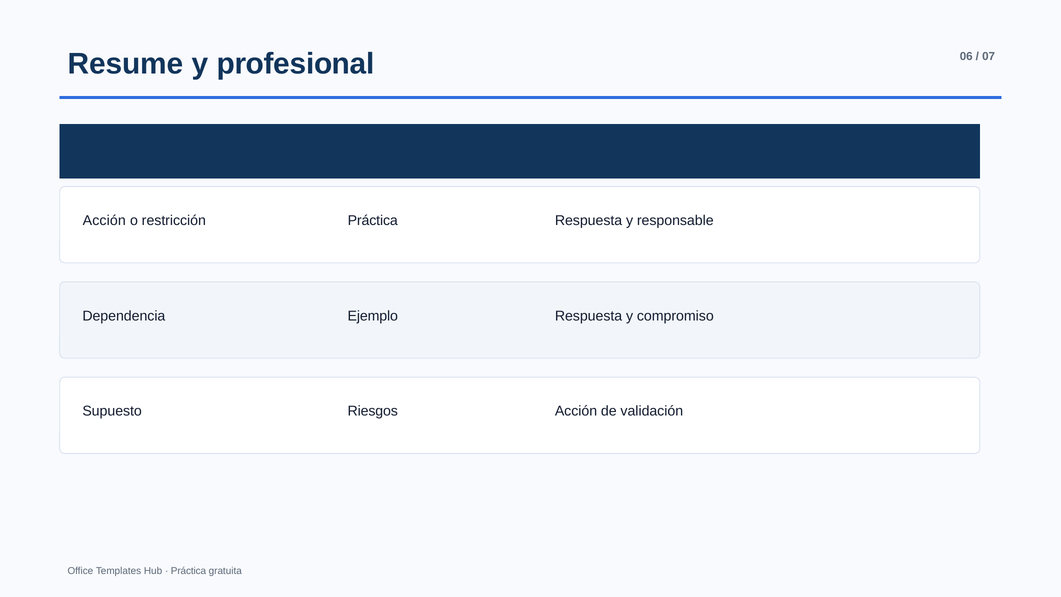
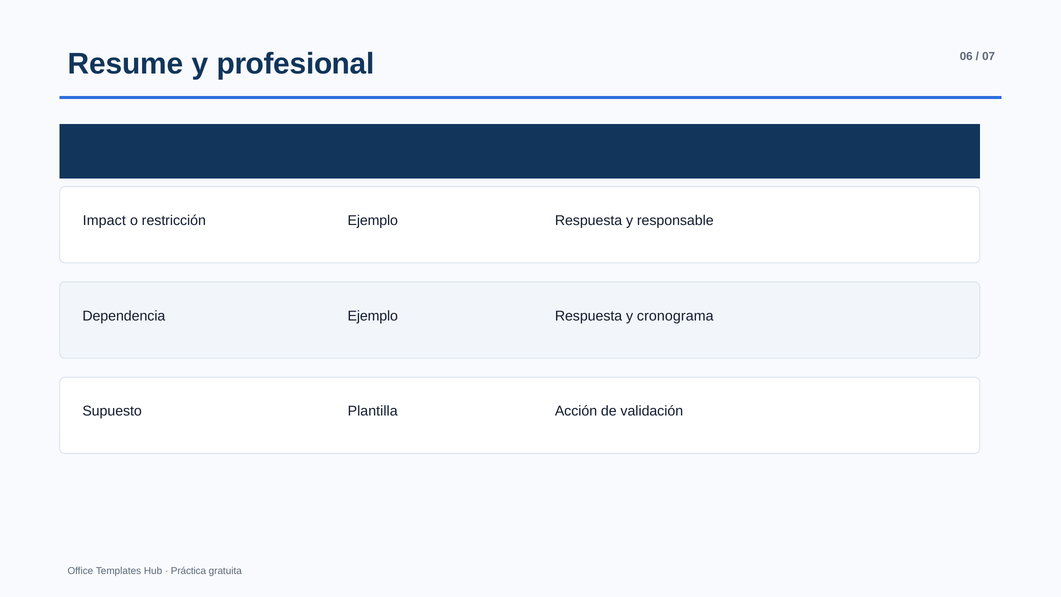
Acción at (104, 221): Acción -> Impact
restricción Práctica: Práctica -> Ejemplo
compromiso: compromiso -> cronograma
Riesgos: Riesgos -> Plantilla
